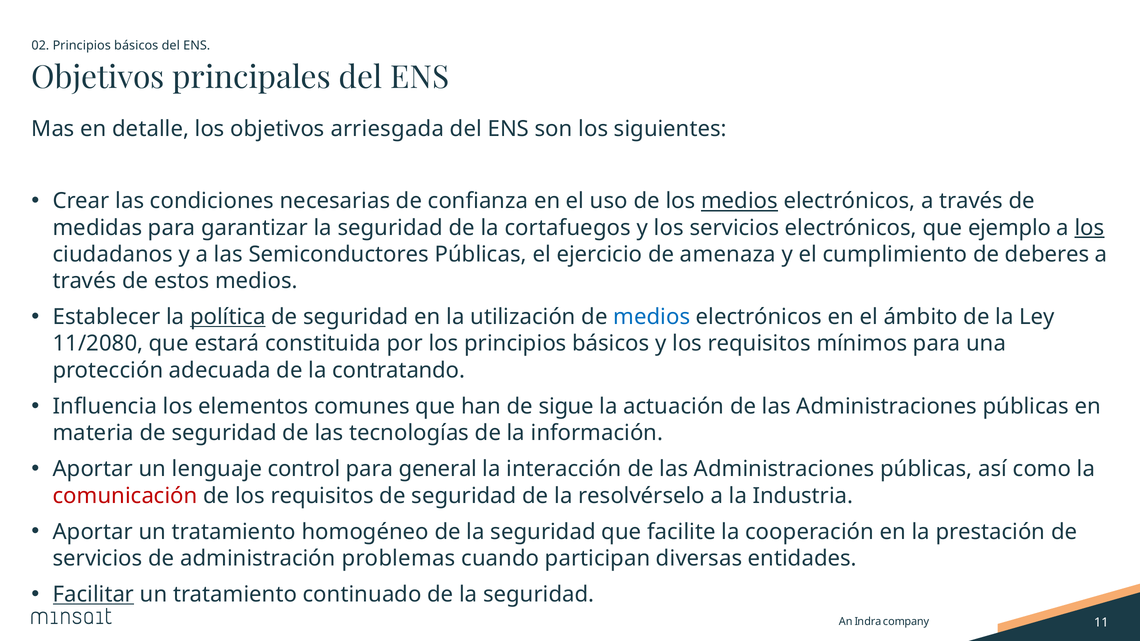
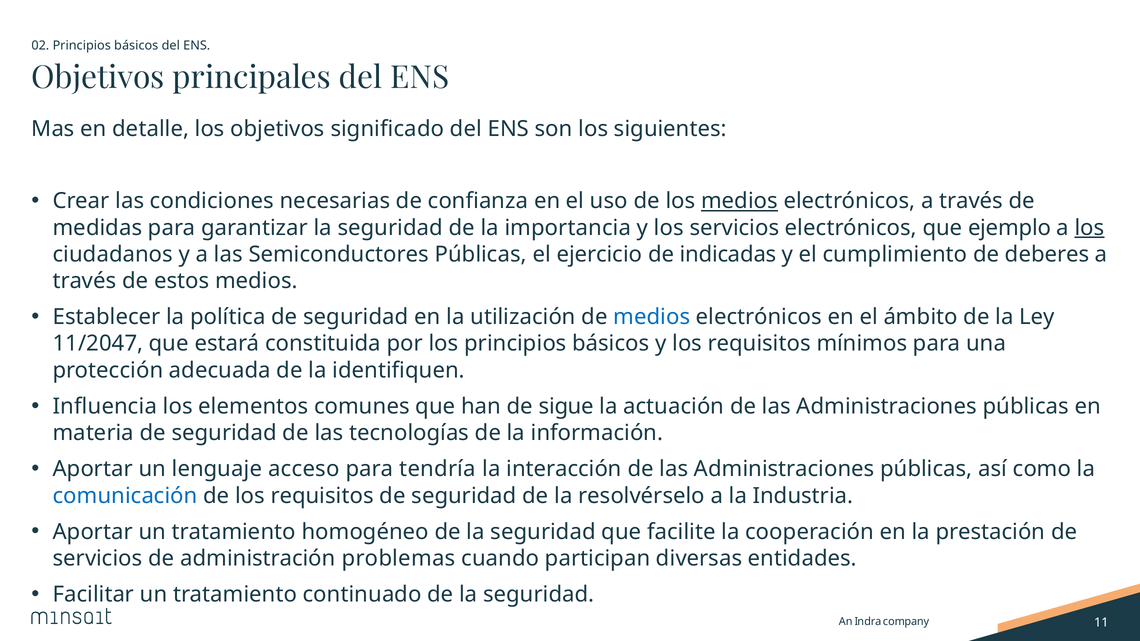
arriesgada: arriesgada -> significado
cortafuegos: cortafuegos -> importancia
amenaza: amenaza -> indicadas
política underline: present -> none
11/2080: 11/2080 -> 11/2047
contratando: contratando -> identifiquen
control: control -> acceso
general: general -> tendría
comunicación colour: red -> blue
Facilitar underline: present -> none
